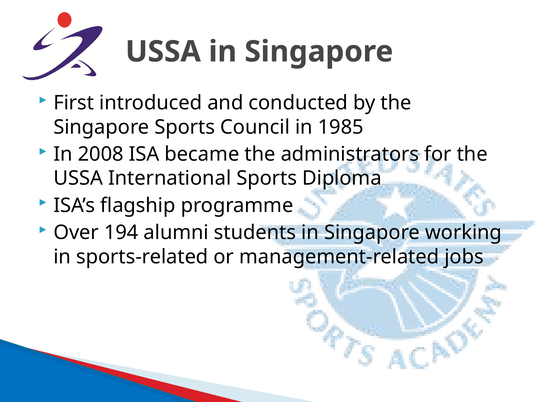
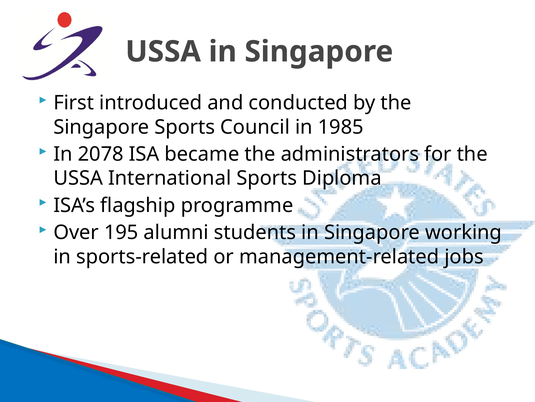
2008: 2008 -> 2078
194: 194 -> 195
